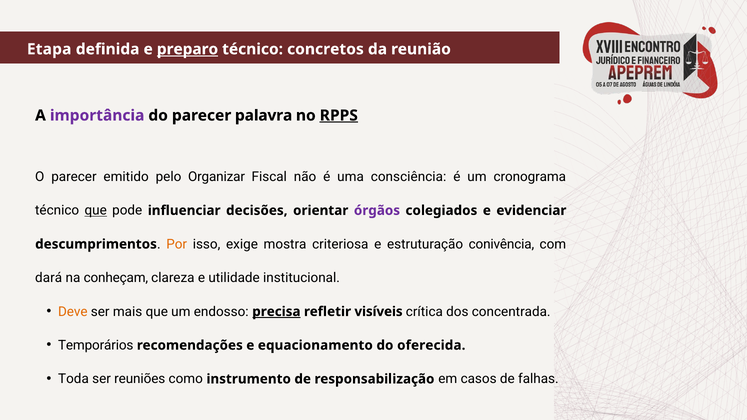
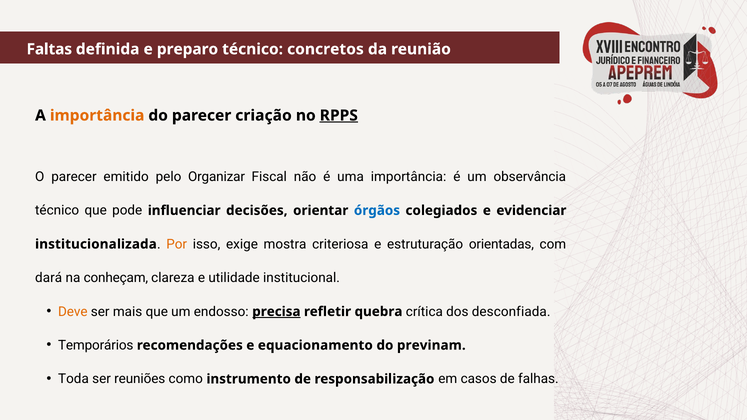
Etapa: Etapa -> Faltas
preparo underline: present -> none
importância at (97, 116) colour: purple -> orange
palavra: palavra -> criação
uma consciência: consciência -> importância
cronograma: cronograma -> observância
que at (96, 211) underline: present -> none
órgãos colour: purple -> blue
descumprimentos: descumprimentos -> institucionalizada
conivência: conivência -> orientadas
visíveis: visíveis -> quebra
concentrada: concentrada -> desconfiada
oferecida: oferecida -> previnam
